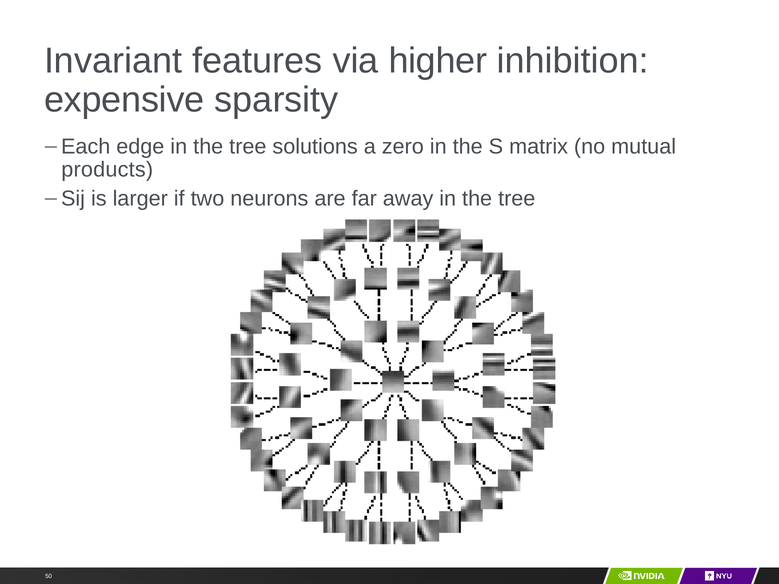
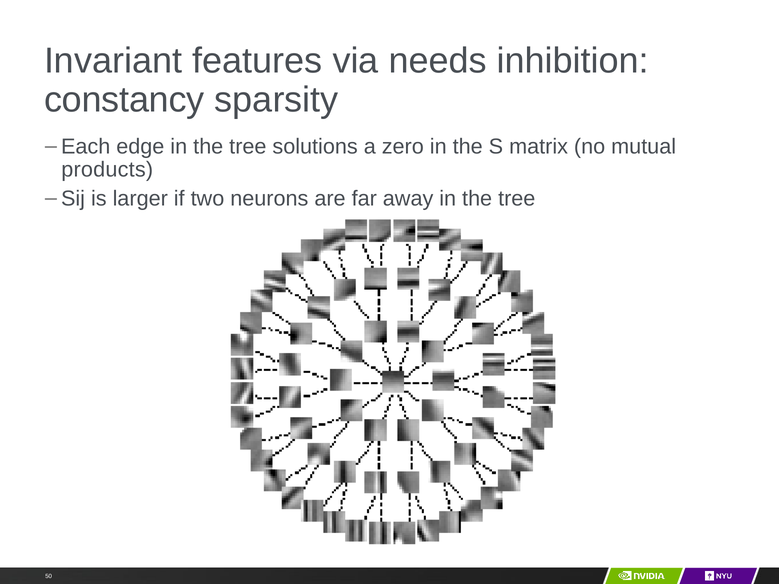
higher: higher -> needs
expensive: expensive -> constancy
